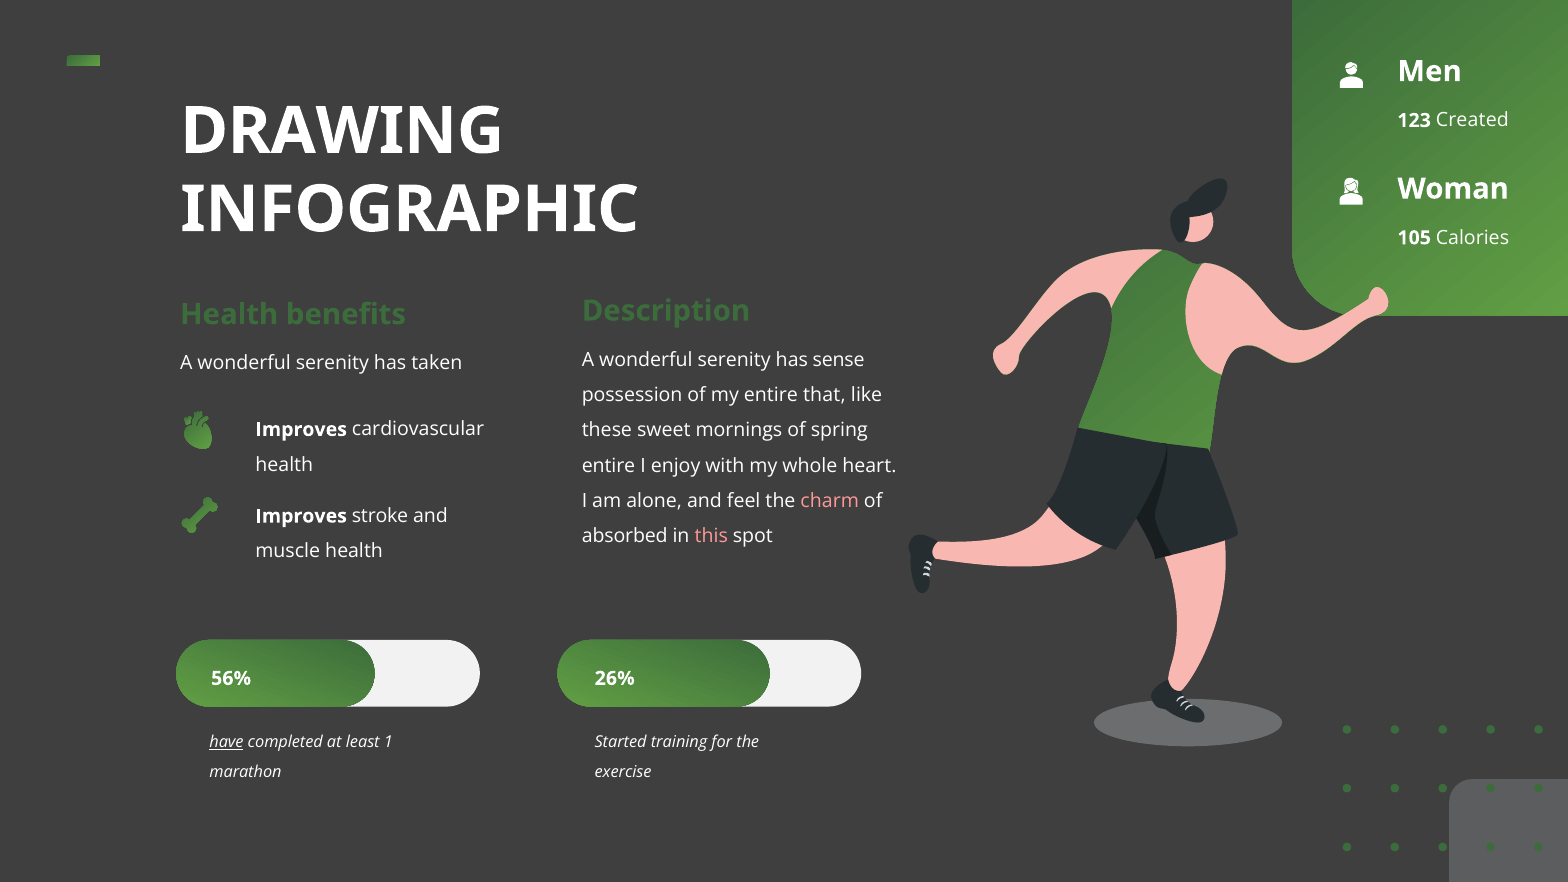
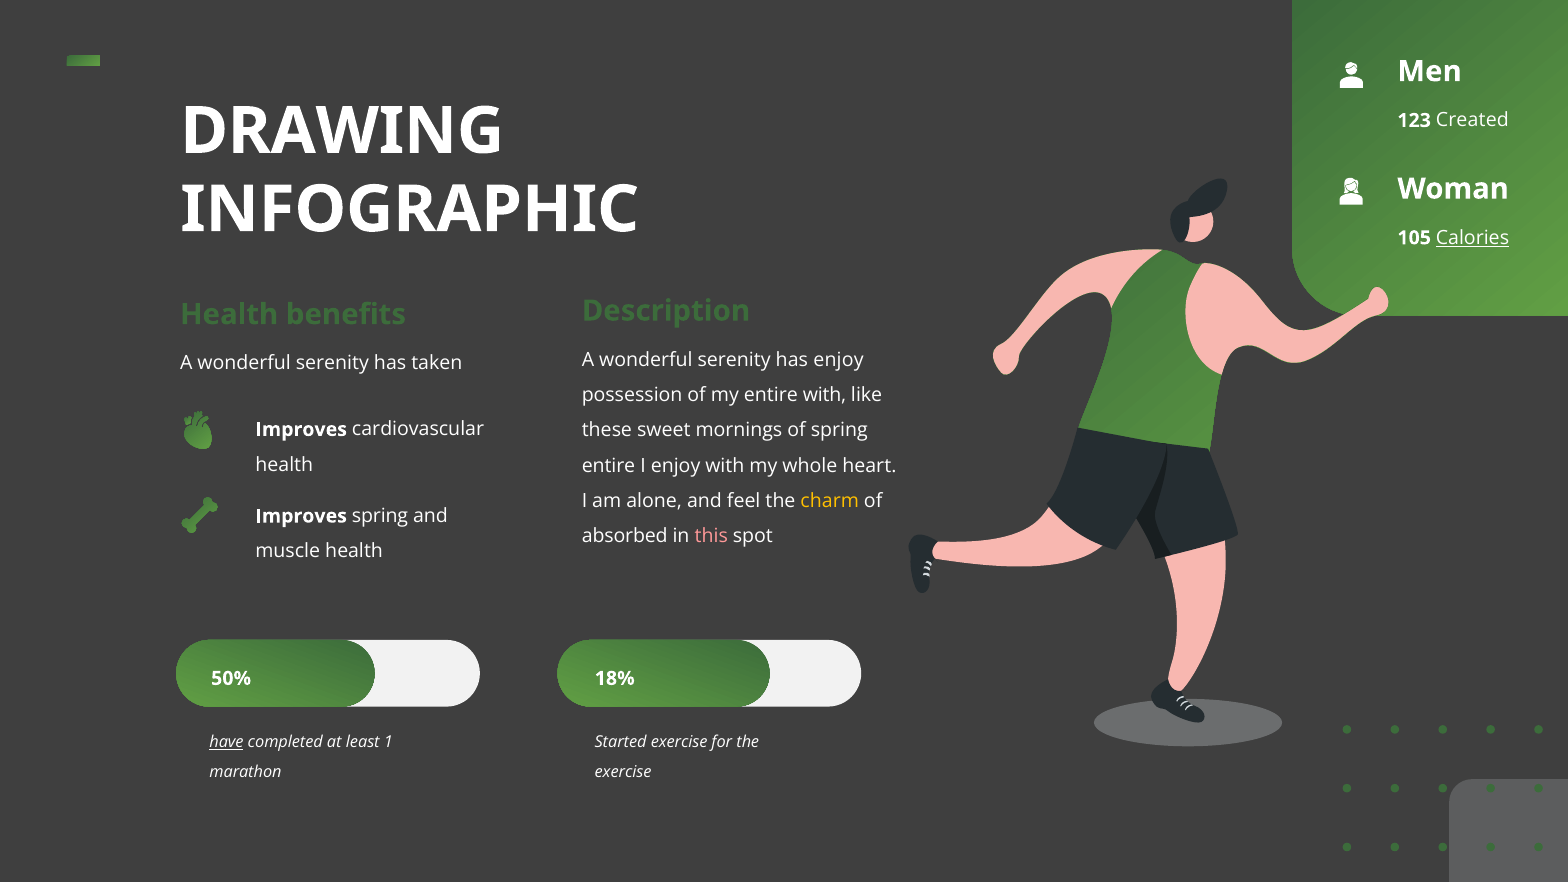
Calories underline: none -> present
has sense: sense -> enjoy
entire that: that -> with
charm colour: pink -> yellow
Improves stroke: stroke -> spring
56%: 56% -> 50%
26%: 26% -> 18%
Started training: training -> exercise
